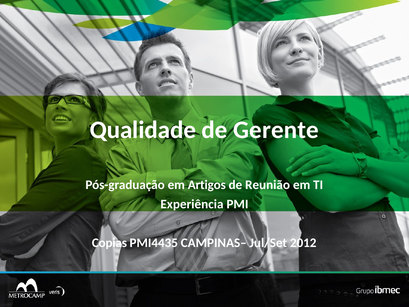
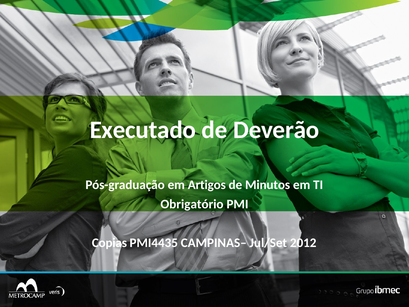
Qualidade: Qualidade -> Executado
Gerente: Gerente -> Deverão
Reunião: Reunião -> Minutos
Experiência: Experiência -> Obrigatório
